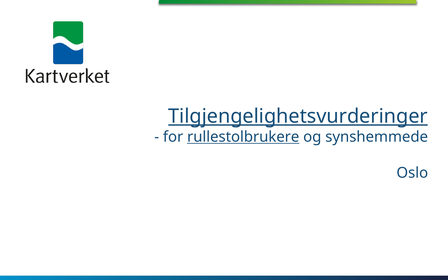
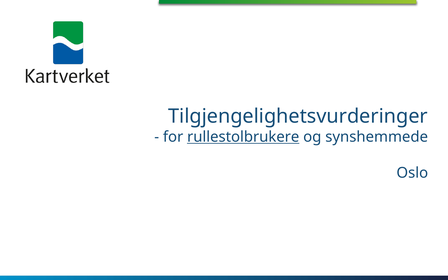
Tilgjengelighetsvurderinger underline: present -> none
